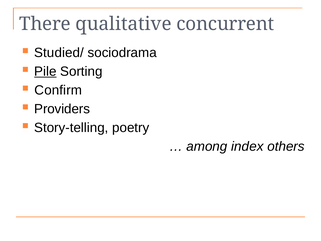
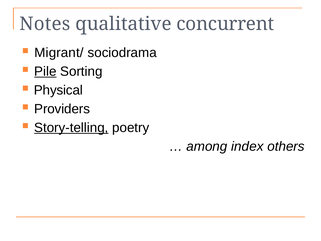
There: There -> Notes
Studied/: Studied/ -> Migrant/
Confirm: Confirm -> Physical
Story-telling underline: none -> present
